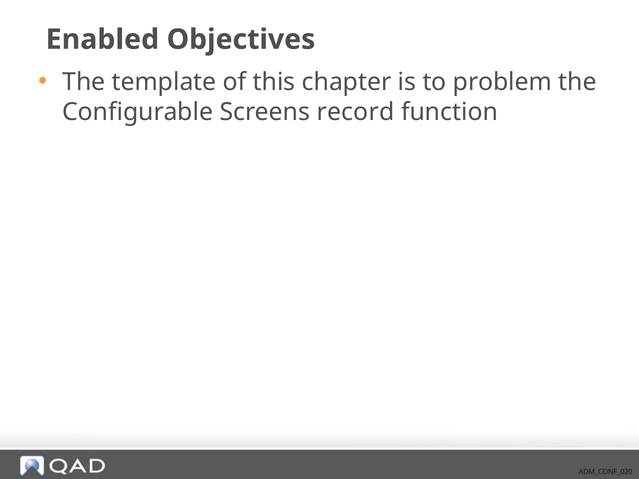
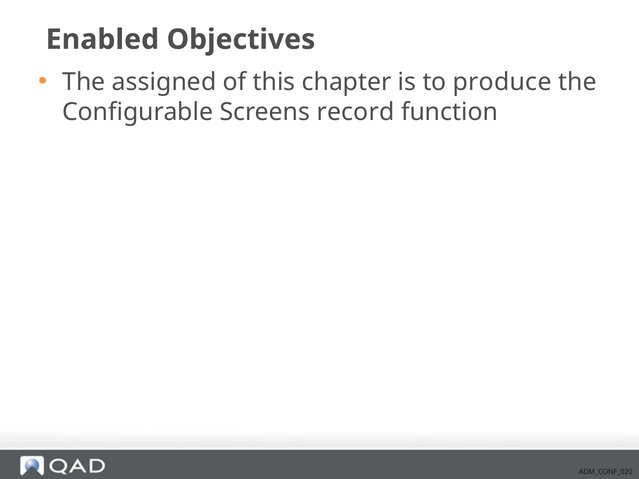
template: template -> assigned
problem: problem -> produce
